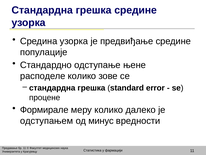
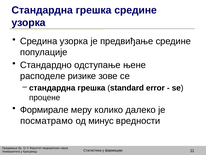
расподеле колико: колико -> ризике
одступањем: одступањем -> посматрамо
